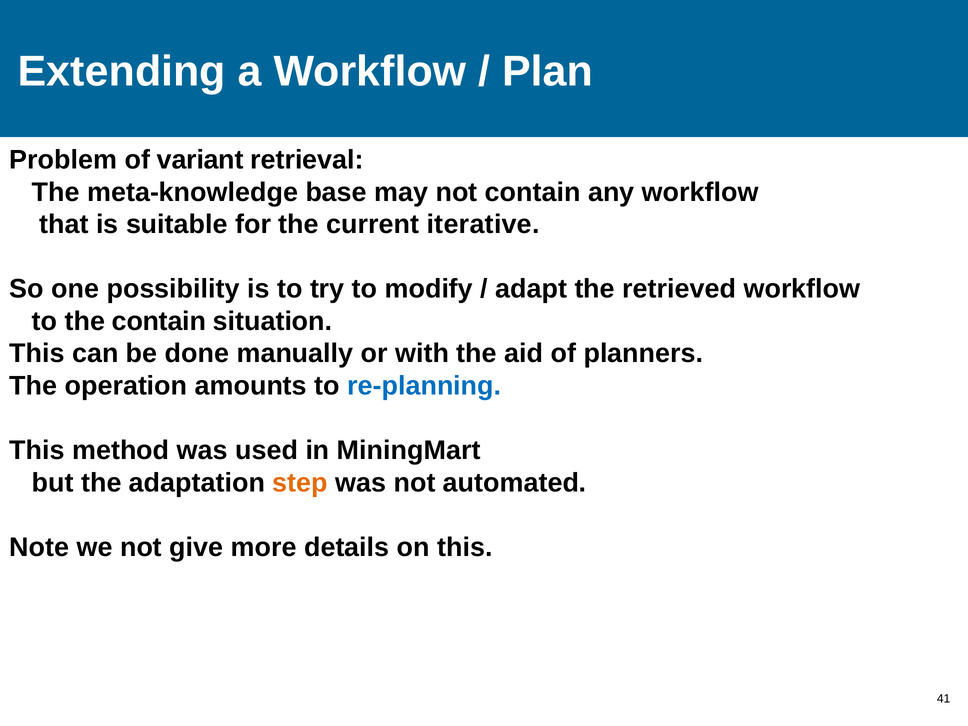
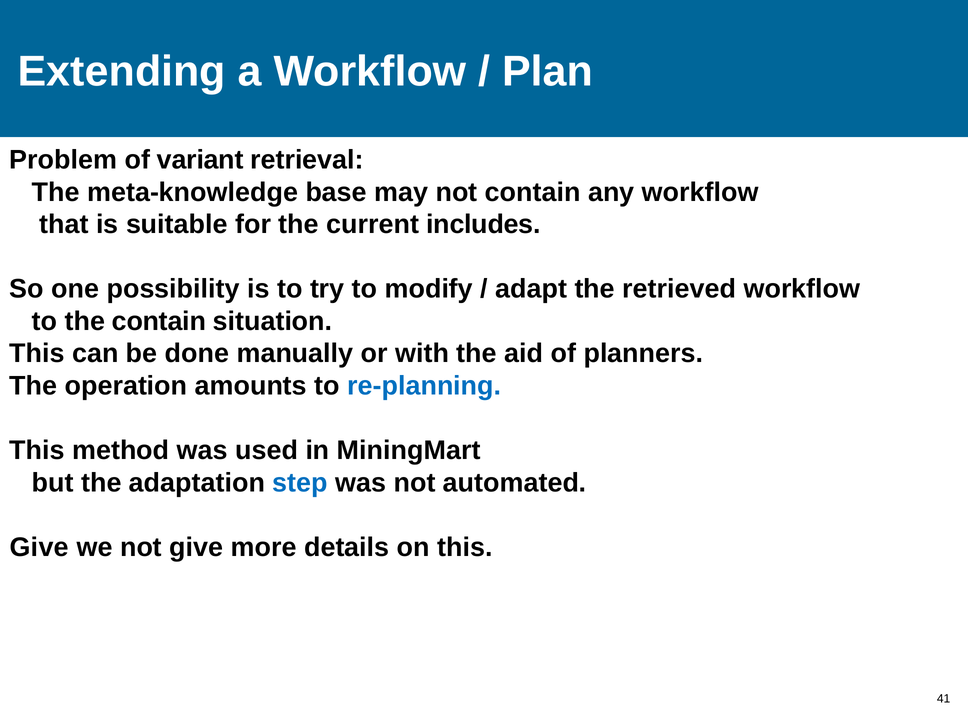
iterative: iterative -> includes
step colour: orange -> blue
Note at (39, 547): Note -> Give
